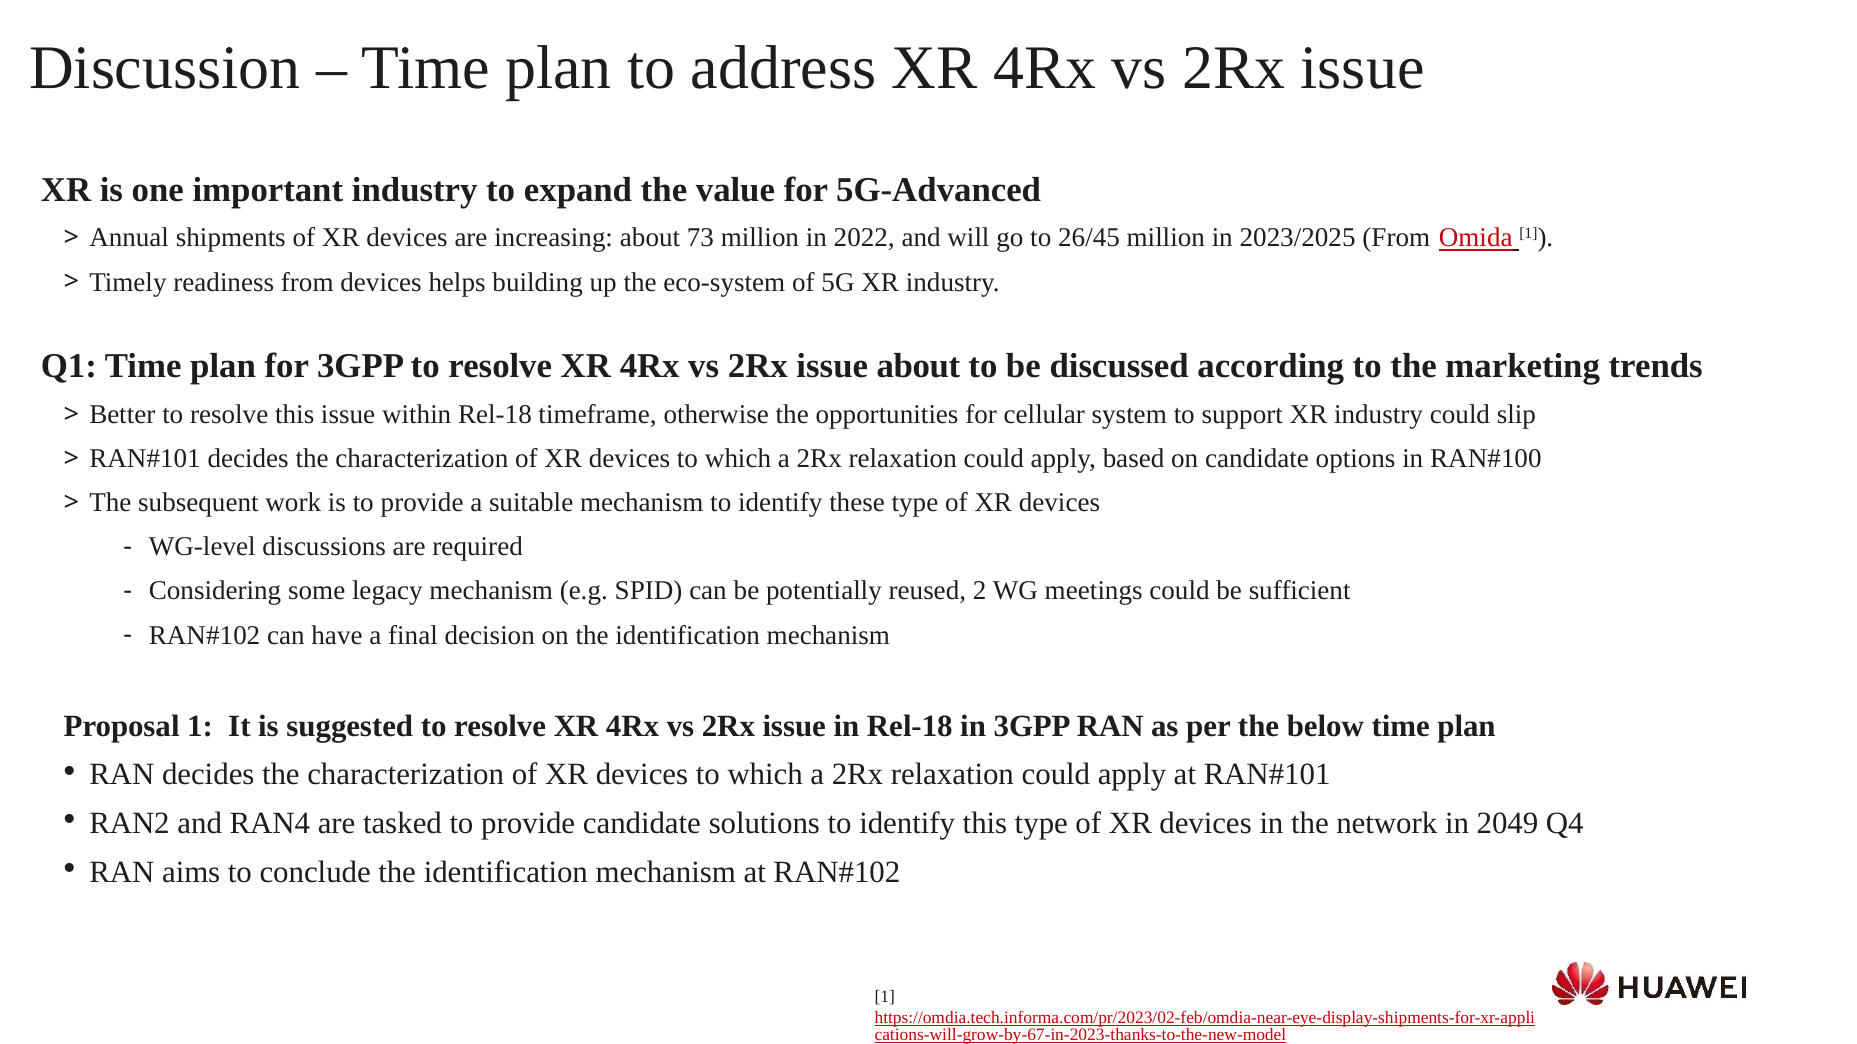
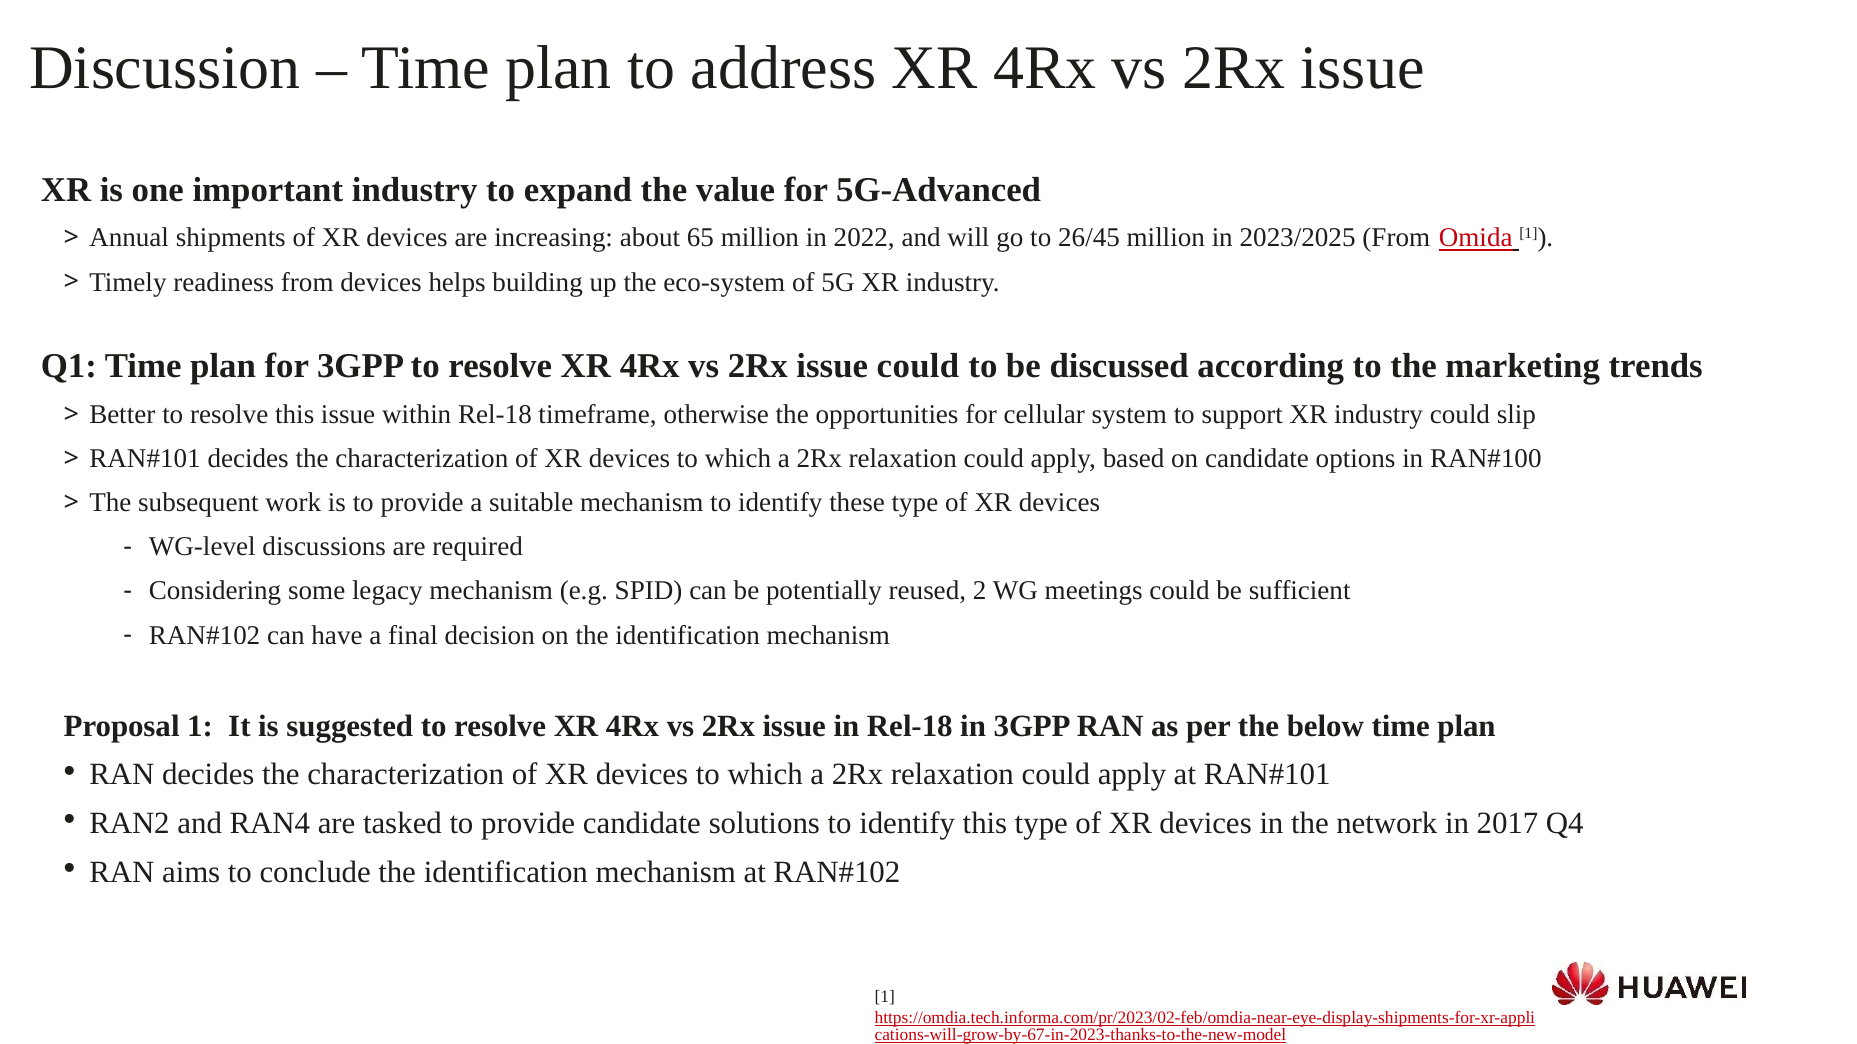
73: 73 -> 65
issue about: about -> could
2049: 2049 -> 2017
